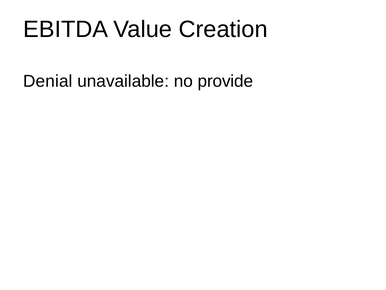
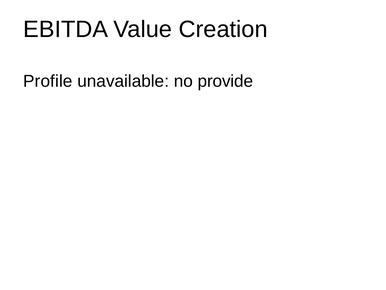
Denial: Denial -> Profile
